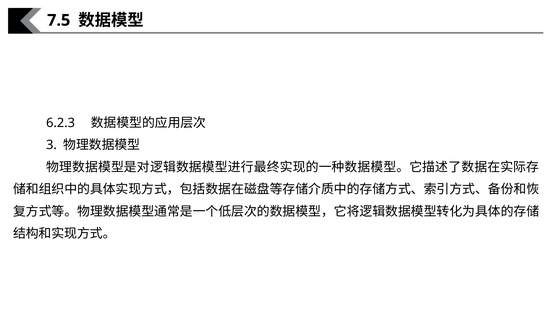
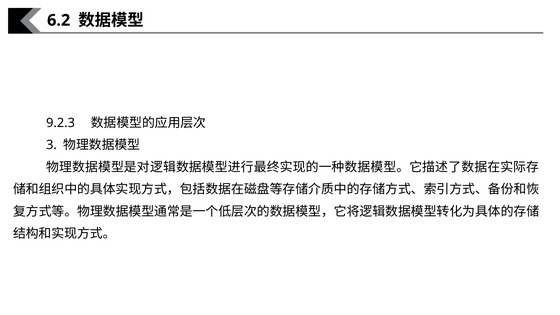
7.5: 7.5 -> 6.2
6.2.3: 6.2.3 -> 9.2.3
